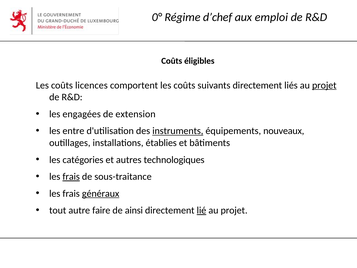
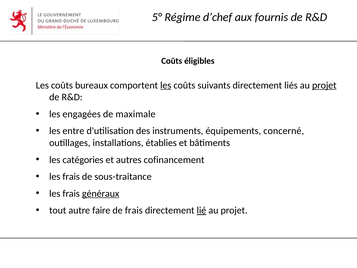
0°: 0° -> 5°
emploi: emploi -> fournis
licences: licences -> bureaux
les at (166, 85) underline: none -> present
extension: extension -> maximale
instruments underline: present -> none
nouveaux: nouveaux -> concerné
technologiques: technologiques -> cofinancement
frais at (71, 176) underline: present -> none
de ainsi: ainsi -> frais
